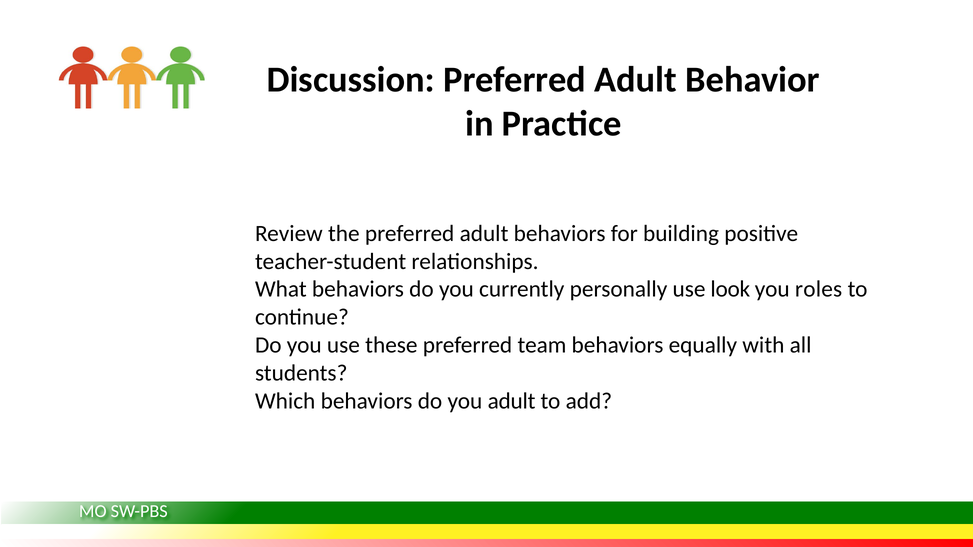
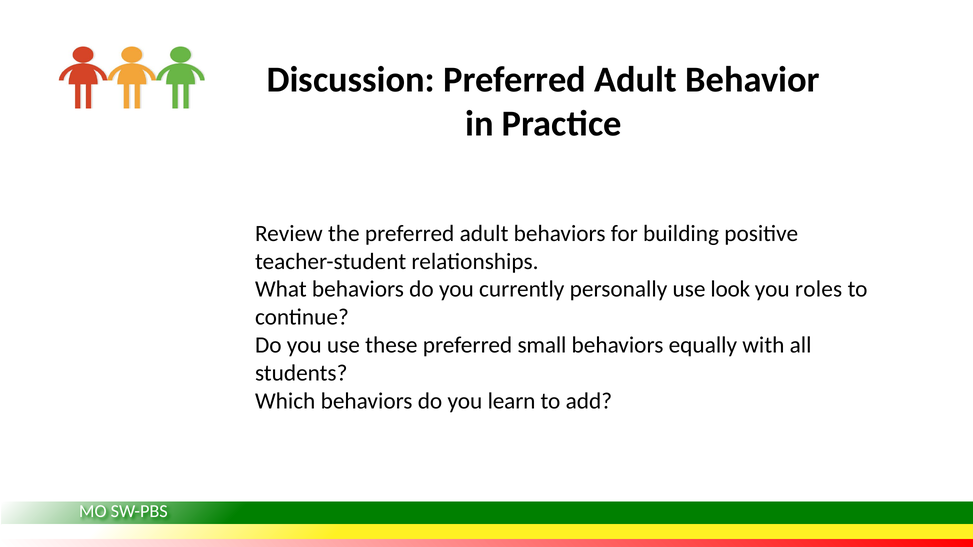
team: team -> small
you adult: adult -> learn
